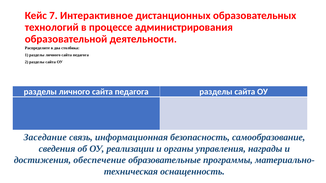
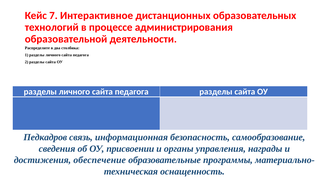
Заседание: Заседание -> Педкадров
реализации: реализации -> присвоении
